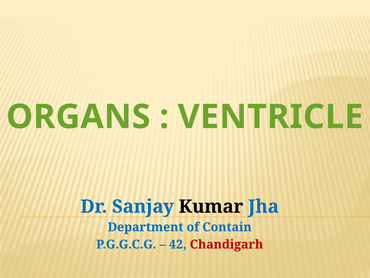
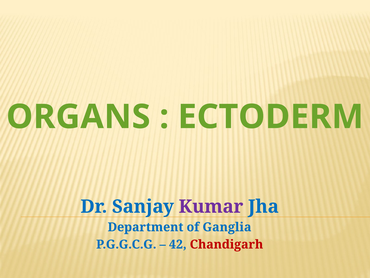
VENTRICLE: VENTRICLE -> ECTODERM
Kumar colour: black -> purple
Contain: Contain -> Ganglia
